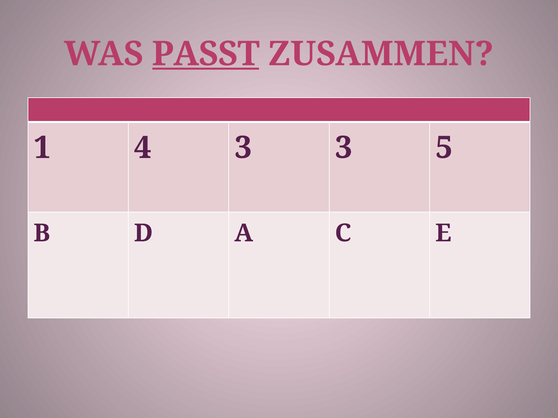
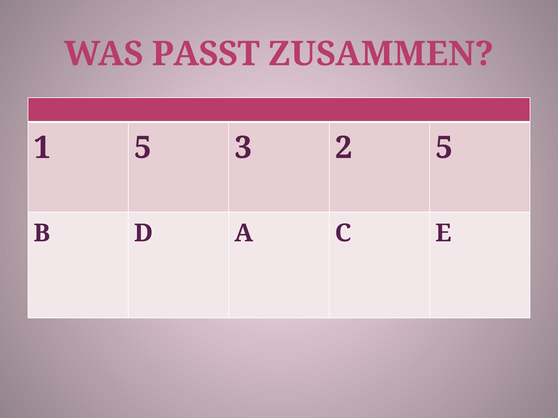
PASST underline: present -> none
1 4: 4 -> 5
3 3: 3 -> 2
